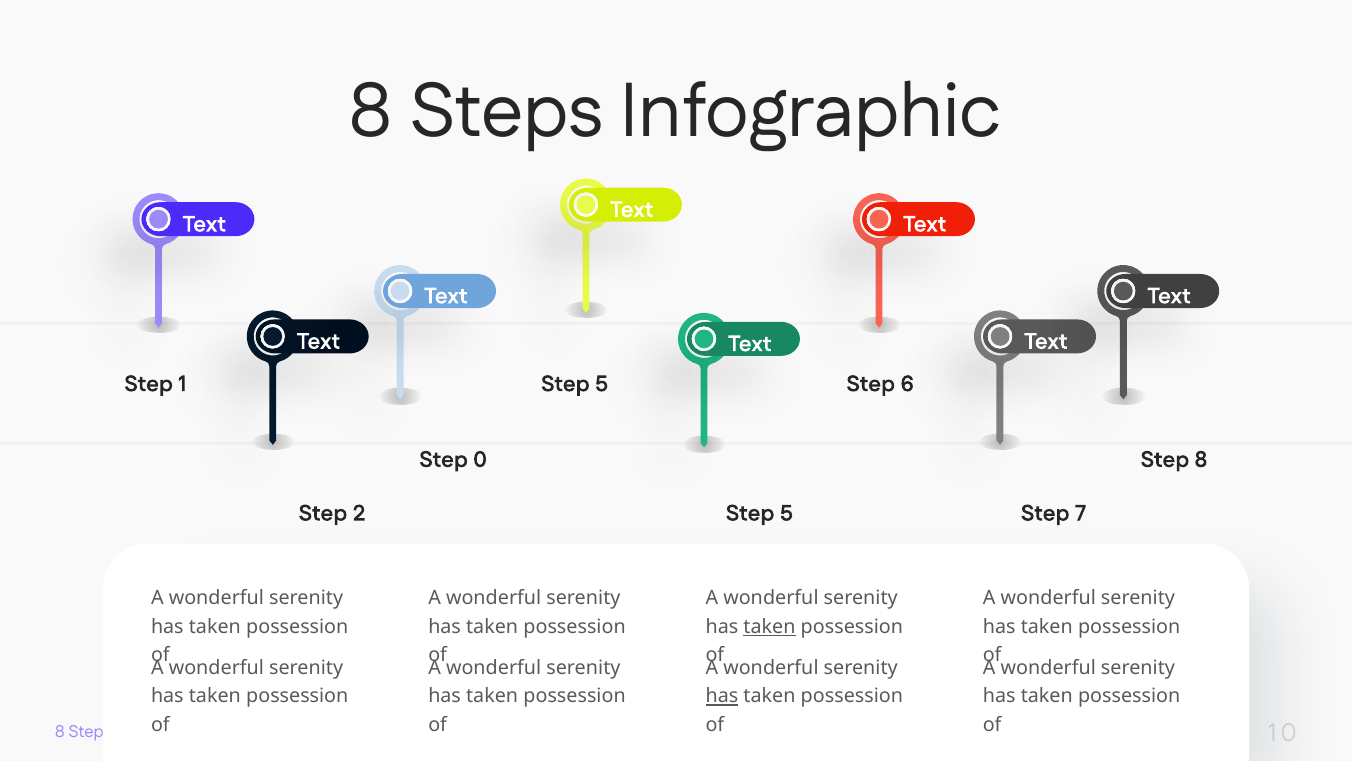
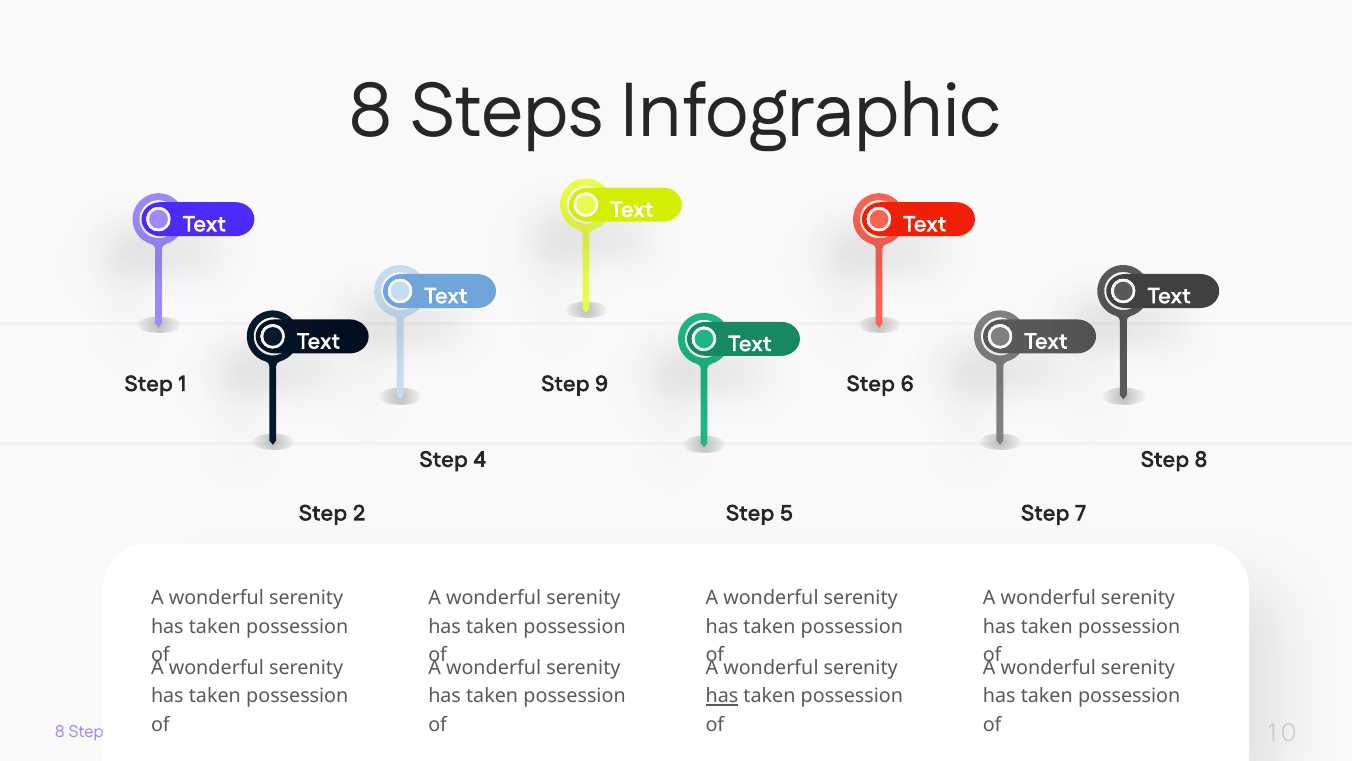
5 at (602, 384): 5 -> 9
0: 0 -> 4
taken at (769, 626) underline: present -> none
